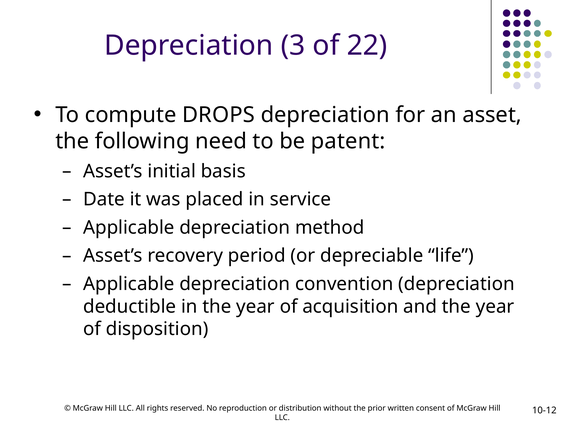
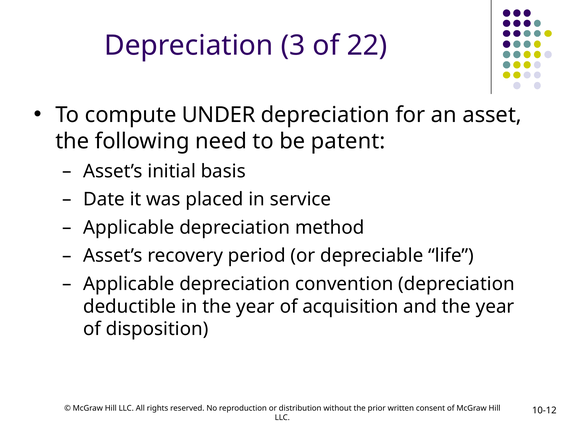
DROPS: DROPS -> UNDER
